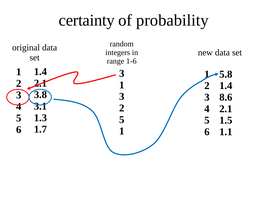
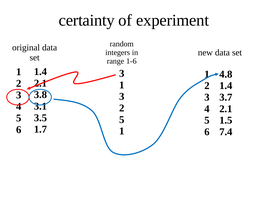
probability: probability -> experiment
5.8: 5.8 -> 4.8
8.6: 8.6 -> 3.7
1.3: 1.3 -> 3.5
1.1: 1.1 -> 7.4
